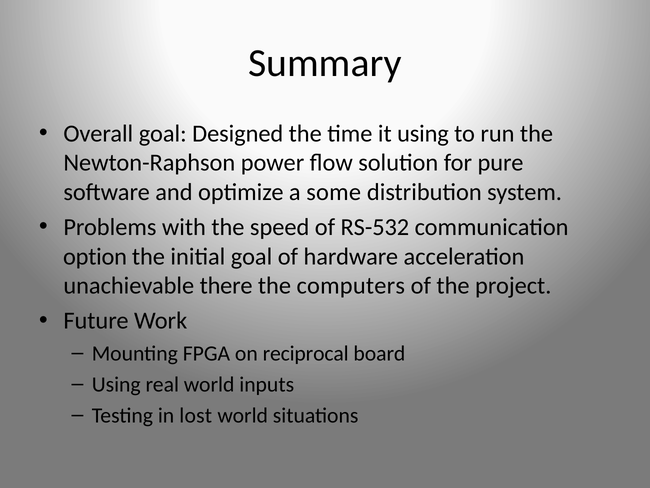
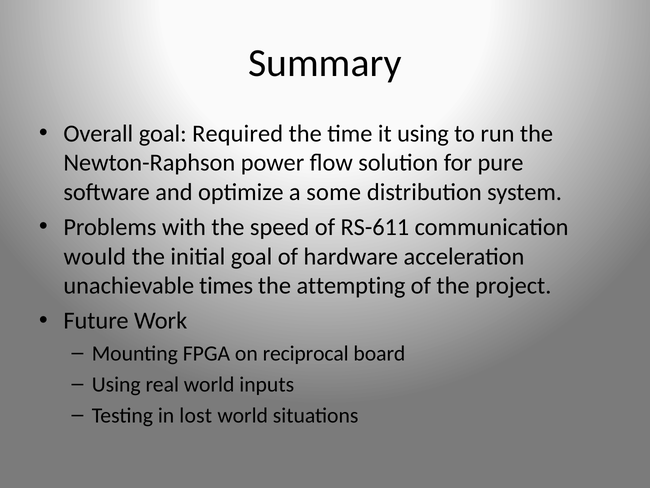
Designed: Designed -> Required
RS-532: RS-532 -> RS-611
option: option -> would
there: there -> times
computers: computers -> attempting
